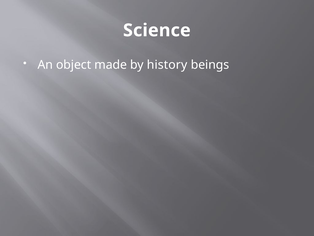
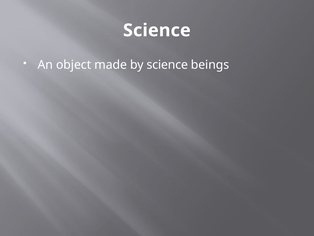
by history: history -> science
